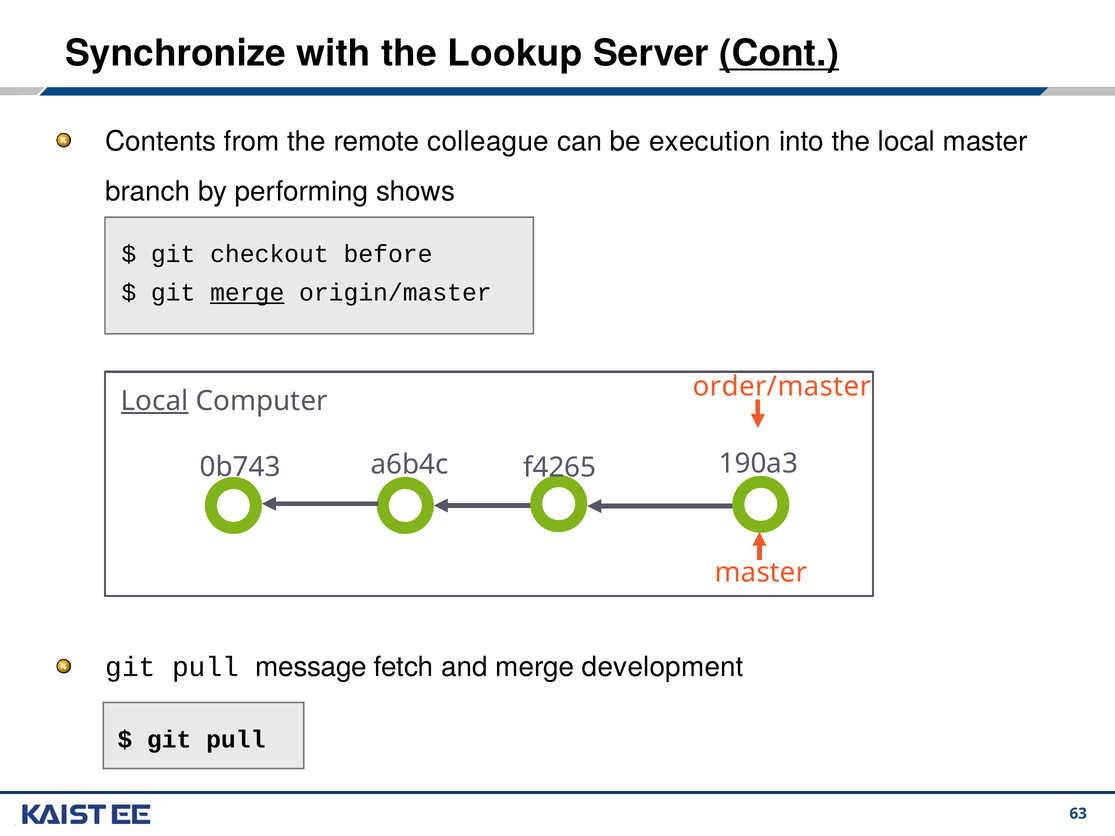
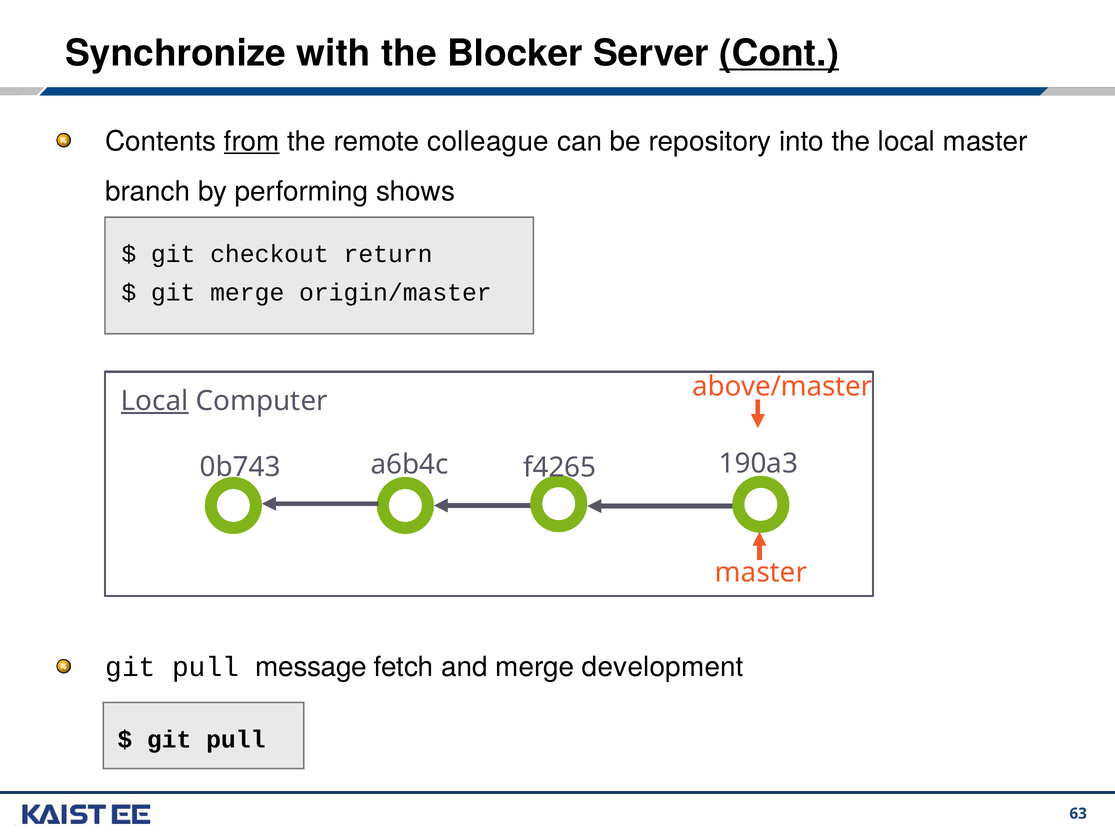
Lookup: Lookup -> Blocker
from underline: none -> present
execution: execution -> repository
before: before -> return
merge at (247, 293) underline: present -> none
order/master: order/master -> above/master
